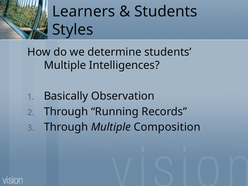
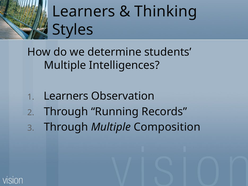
Students at (166, 12): Students -> Thinking
Basically at (66, 96): Basically -> Learners
